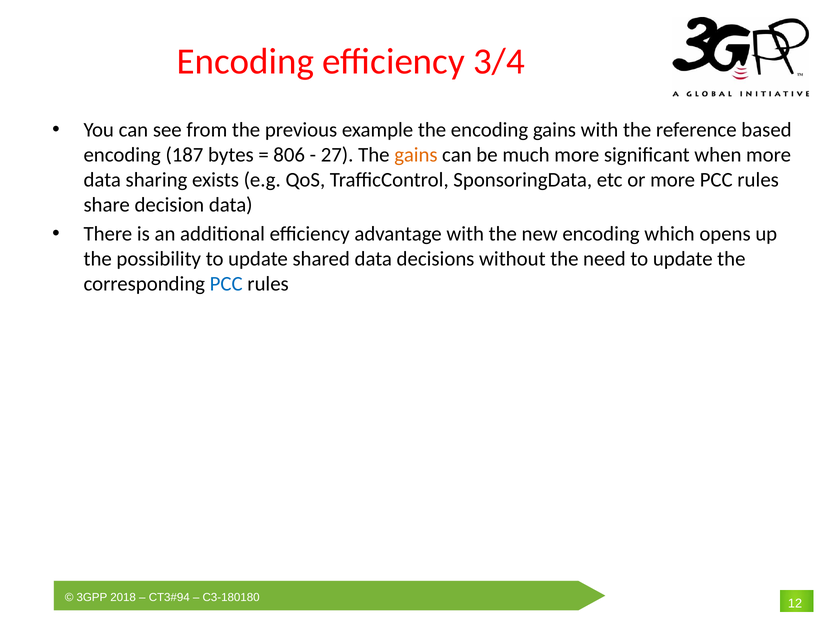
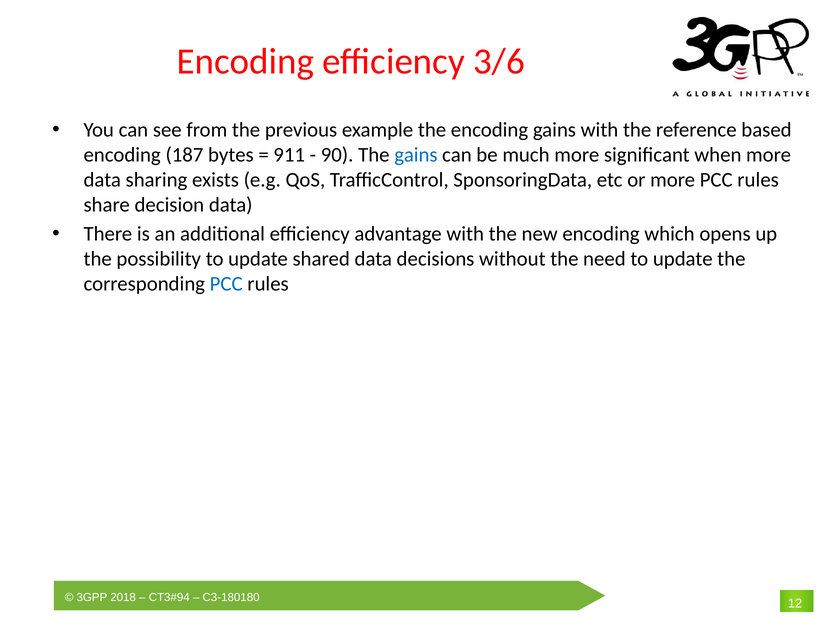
3/4: 3/4 -> 3/6
806: 806 -> 911
27: 27 -> 90
gains at (416, 155) colour: orange -> blue
